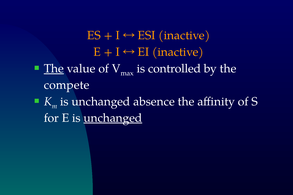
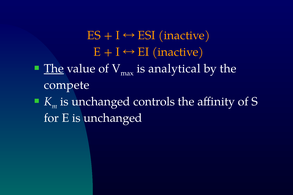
controlled: controlled -> analytical
absence: absence -> controls
unchanged at (113, 118) underline: present -> none
